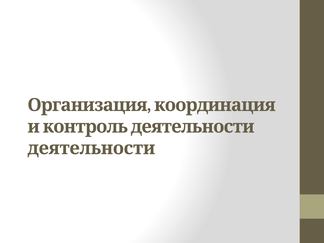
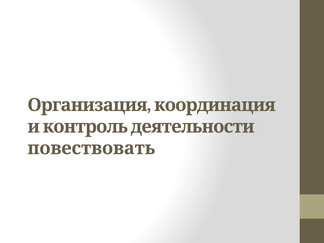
деятельности: деятельности -> повествовать
